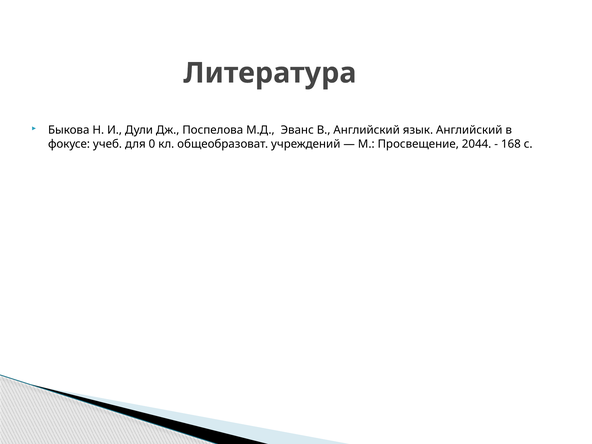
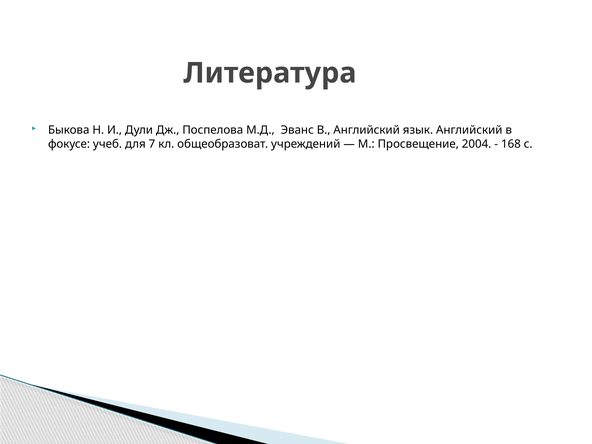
0: 0 -> 7
2044: 2044 -> 2004
